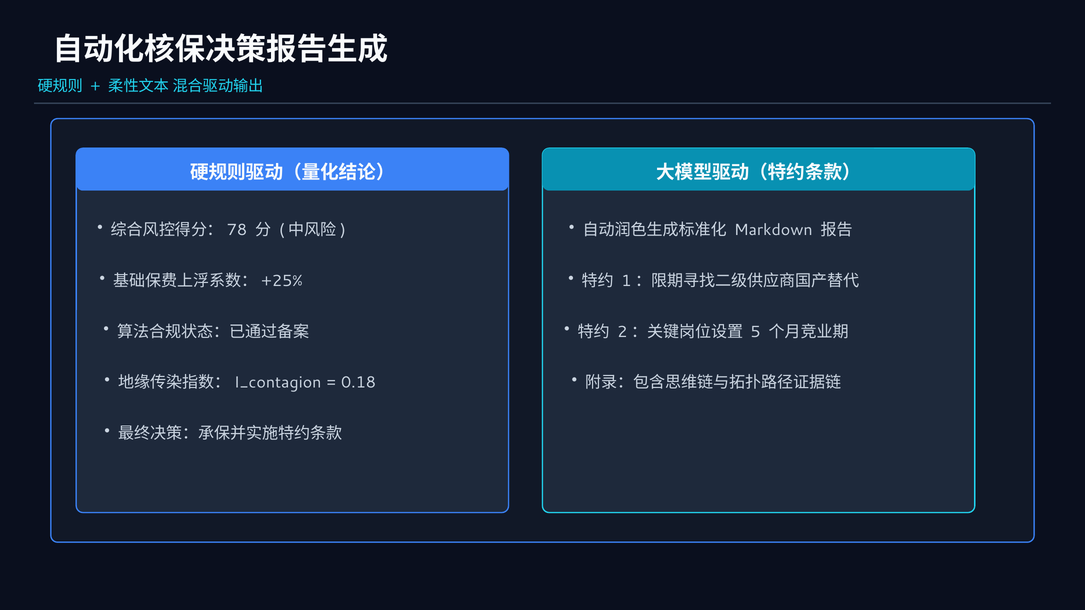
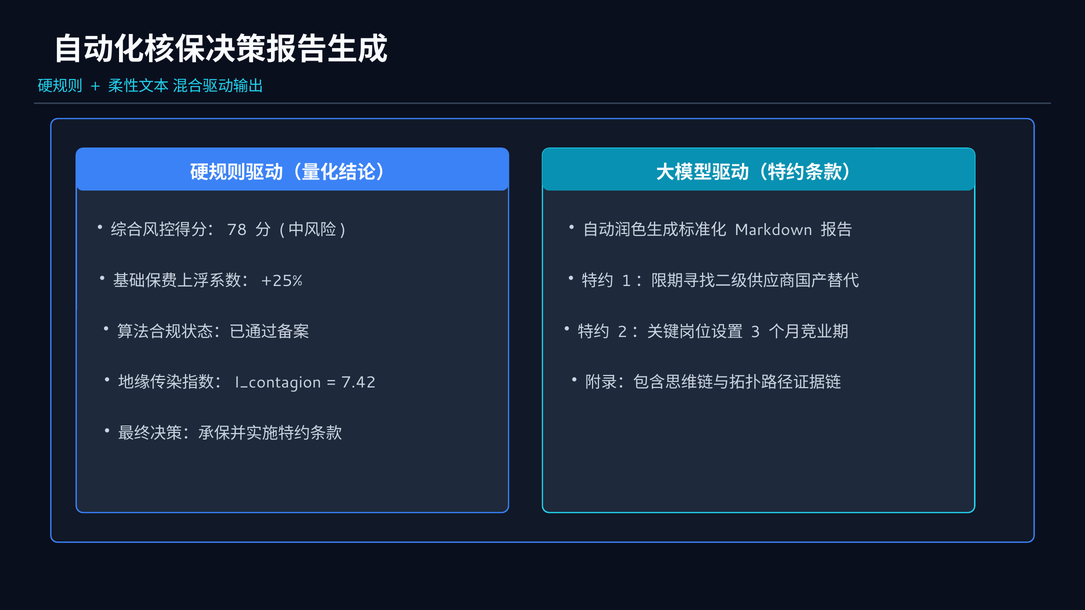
5: 5 -> 3
0.18: 0.18 -> 7.42
